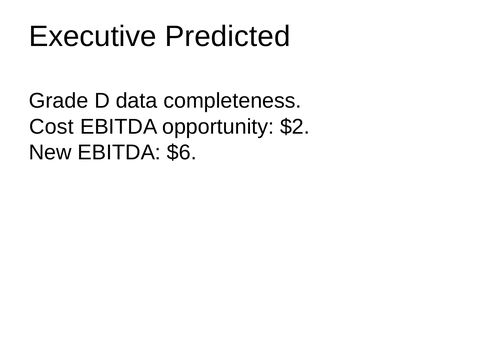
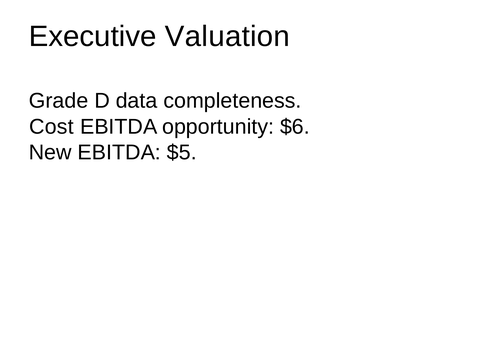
Predicted: Predicted -> Valuation
$2: $2 -> $6
$6: $6 -> $5
